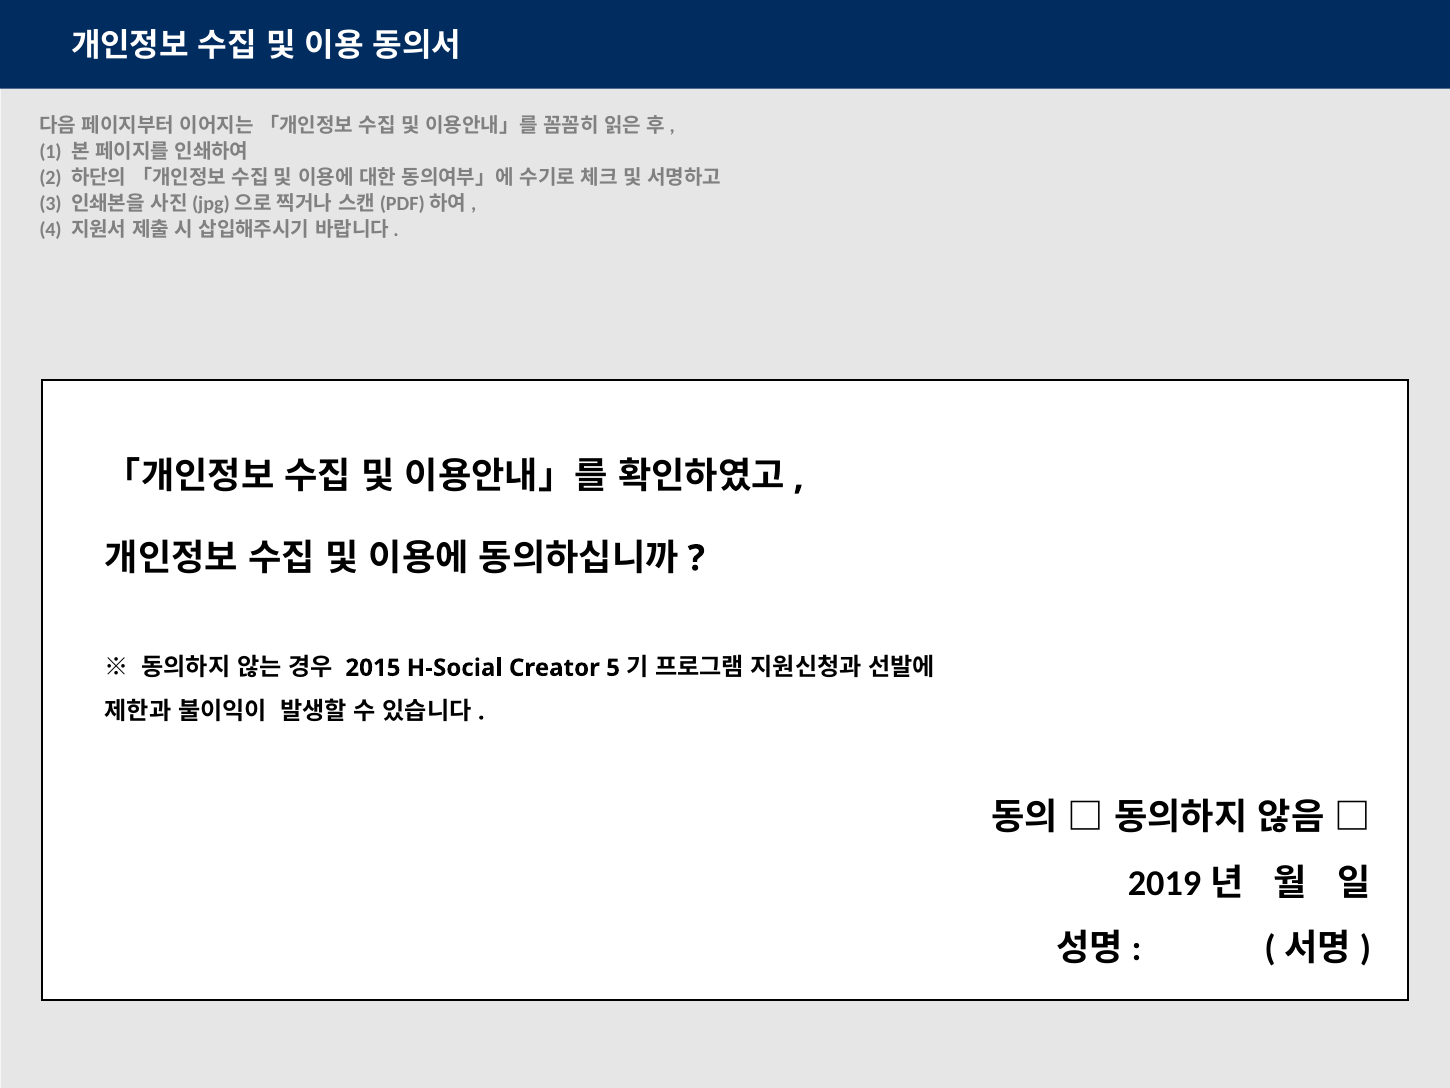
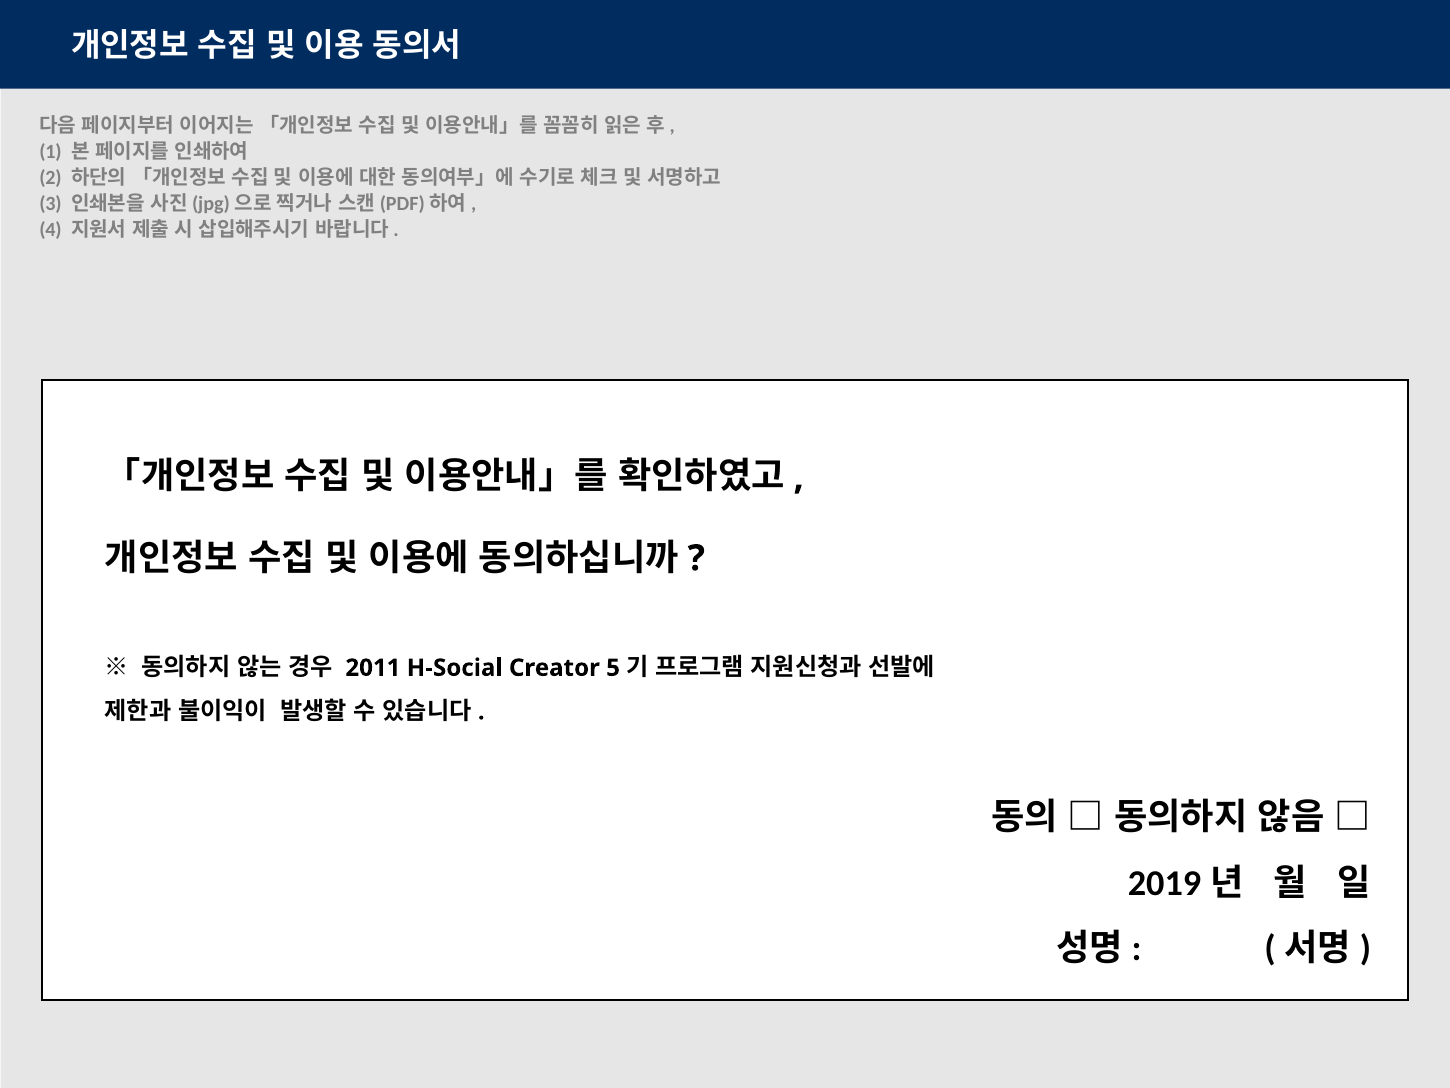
2015: 2015 -> 2011
